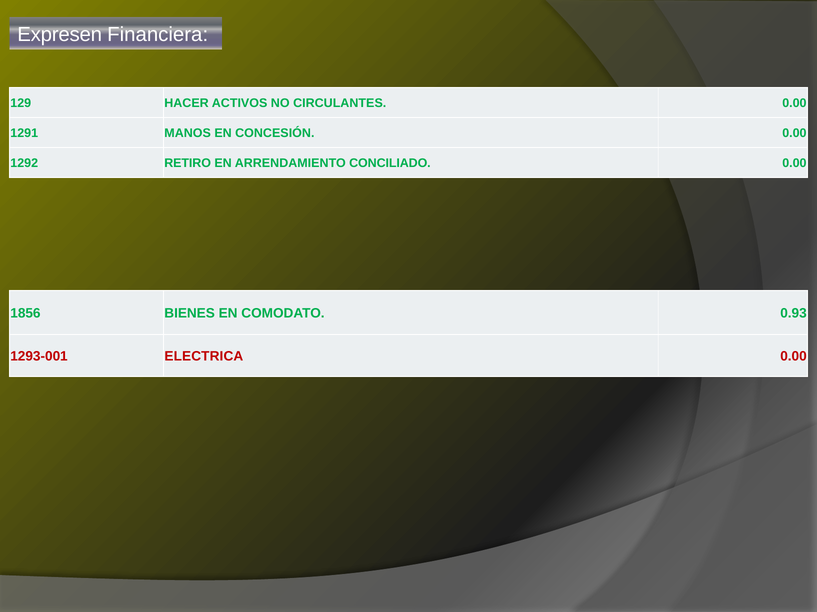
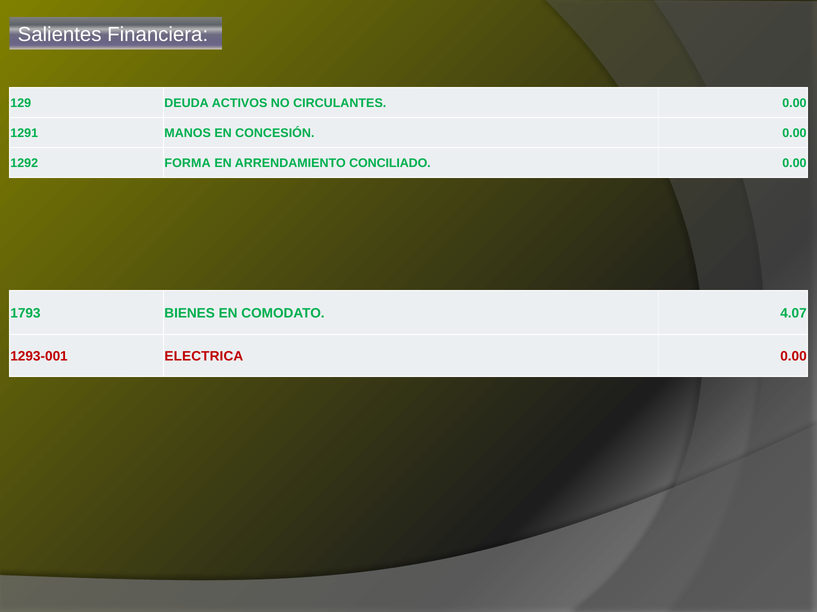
Expresen: Expresen -> Salientes
HACER: HACER -> DEUDA
RETIRO: RETIRO -> FORMA
1856: 1856 -> 1793
0.93: 0.93 -> 4.07
